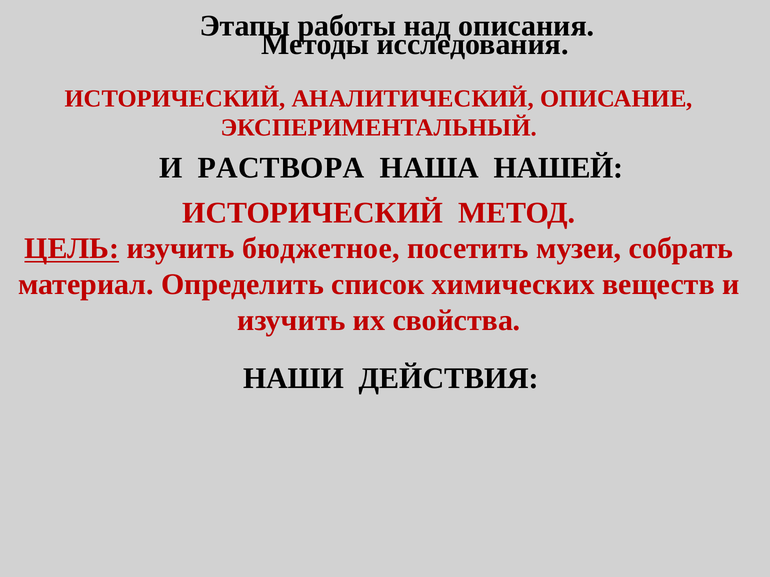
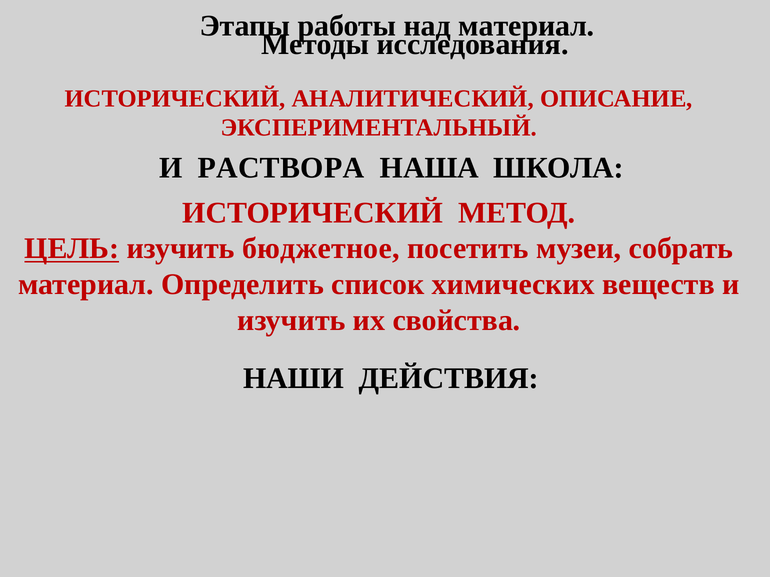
описания at (526, 26): описания -> материал
НАШЕЙ: НАШЕЙ -> ШКОЛА
